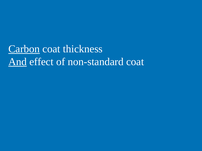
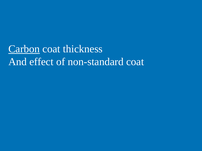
And underline: present -> none
